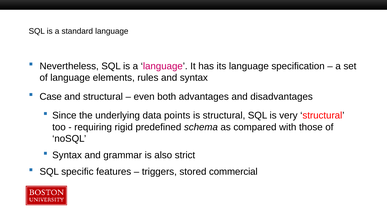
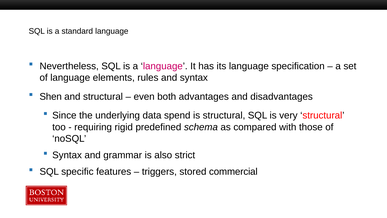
Case: Case -> Shen
points: points -> spend
